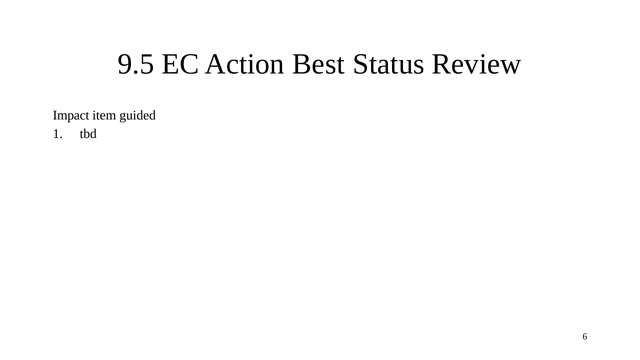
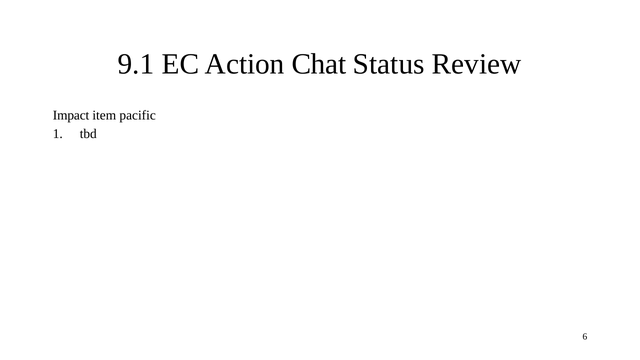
9.5: 9.5 -> 9.1
Best: Best -> Chat
guided: guided -> pacific
